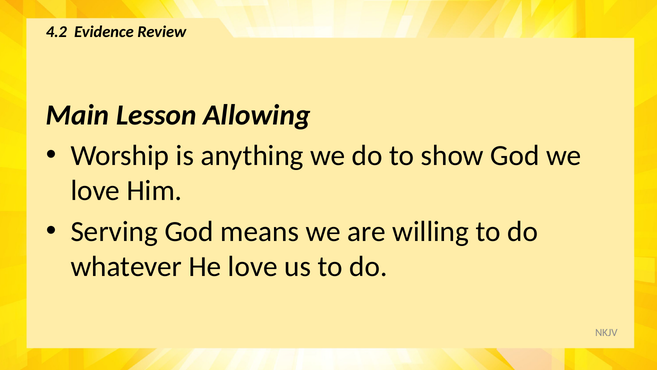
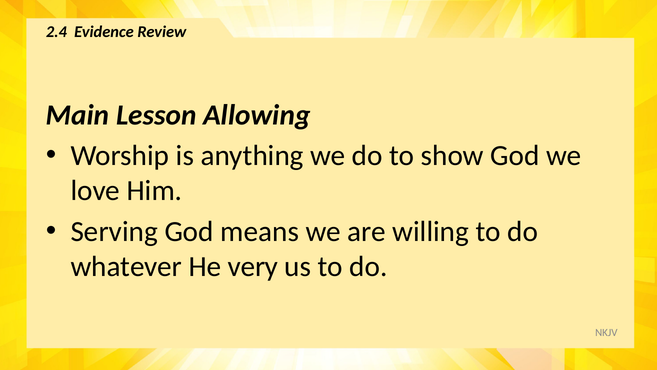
4.2: 4.2 -> 2.4
He love: love -> very
